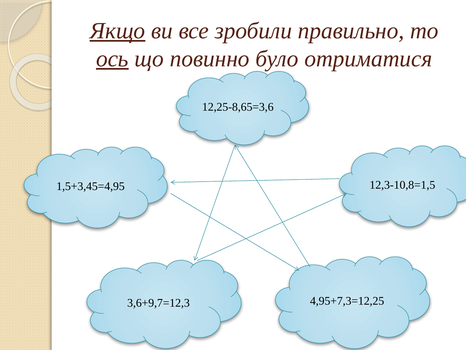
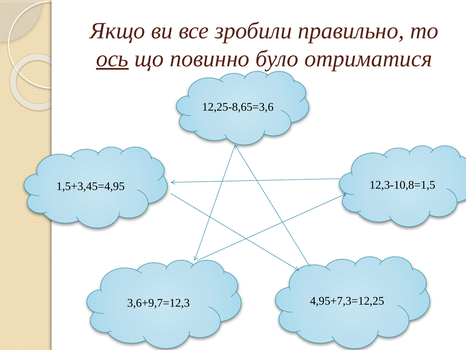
Якщо underline: present -> none
